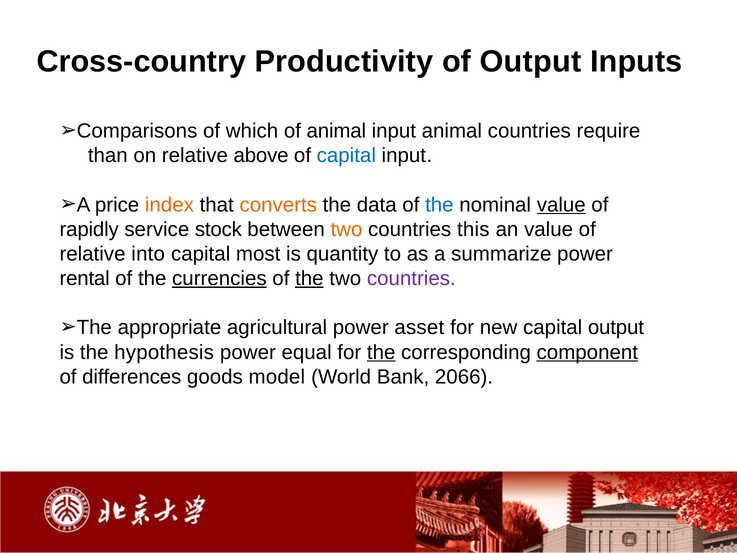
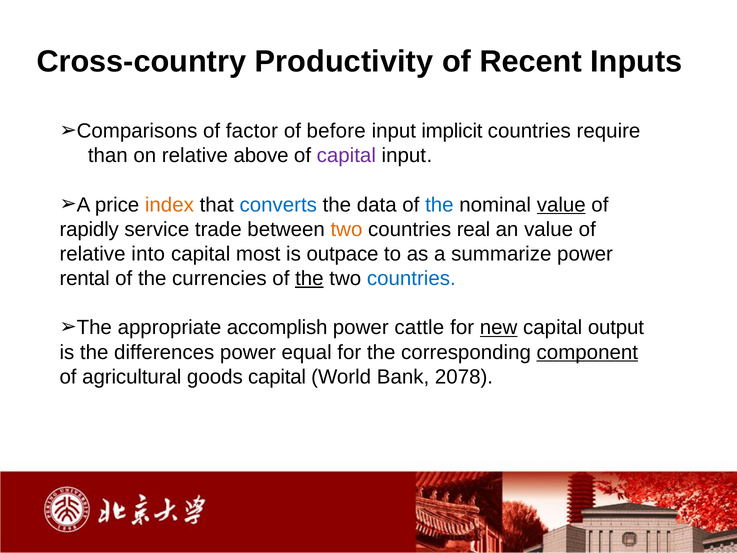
of Output: Output -> Recent
which: which -> factor
of animal: animal -> before
input animal: animal -> implicit
capital at (346, 155) colour: blue -> purple
converts colour: orange -> blue
stock: stock -> trade
this: this -> real
quantity: quantity -> outpace
currencies underline: present -> none
countries at (411, 278) colour: purple -> blue
agricultural: agricultural -> accomplish
asset: asset -> cattle
new underline: none -> present
hypothesis: hypothesis -> differences
the at (381, 352) underline: present -> none
differences: differences -> agricultural
goods model: model -> capital
2066: 2066 -> 2078
